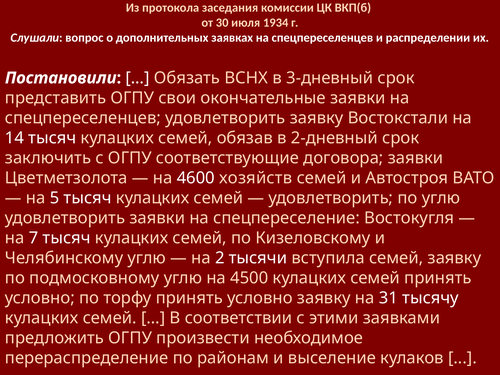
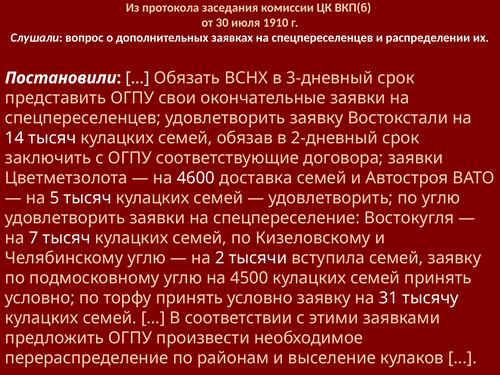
1934: 1934 -> 1910
хозяйств: хозяйств -> доставка
